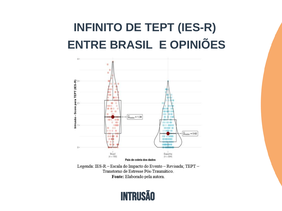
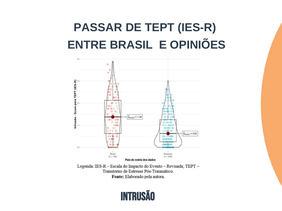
INFINITO: INFINITO -> PASSAR
